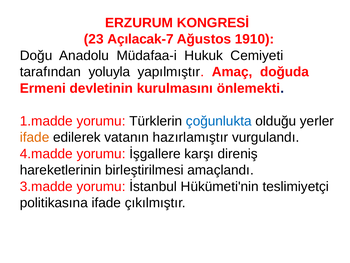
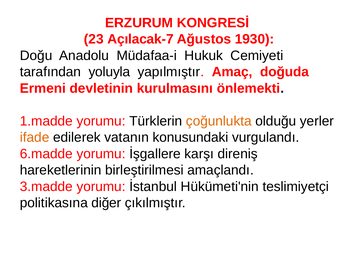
1910: 1910 -> 1930
çoğunlukta colour: blue -> orange
hazırlamıştır: hazırlamıştır -> konusundaki
4.madde: 4.madde -> 6.madde
politikasına ifade: ifade -> diğer
